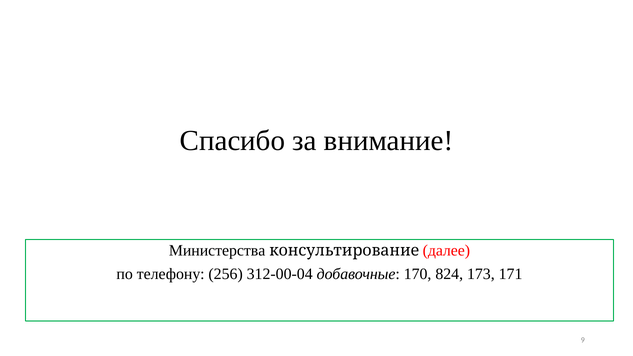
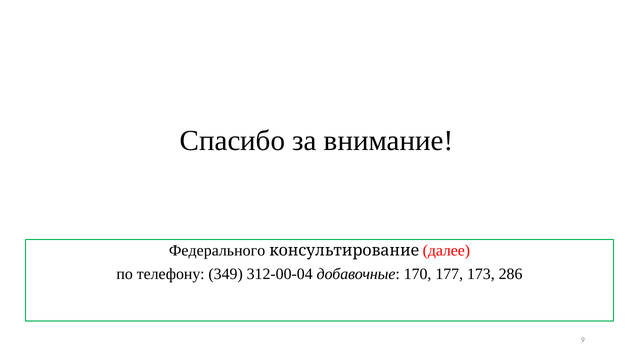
Министерства: Министерства -> Федерального
256: 256 -> 349
824: 824 -> 177
171: 171 -> 286
